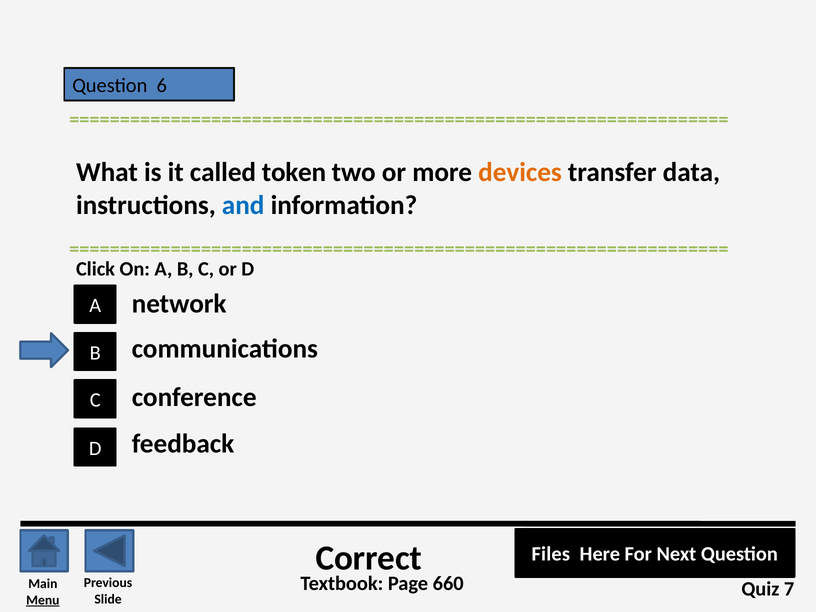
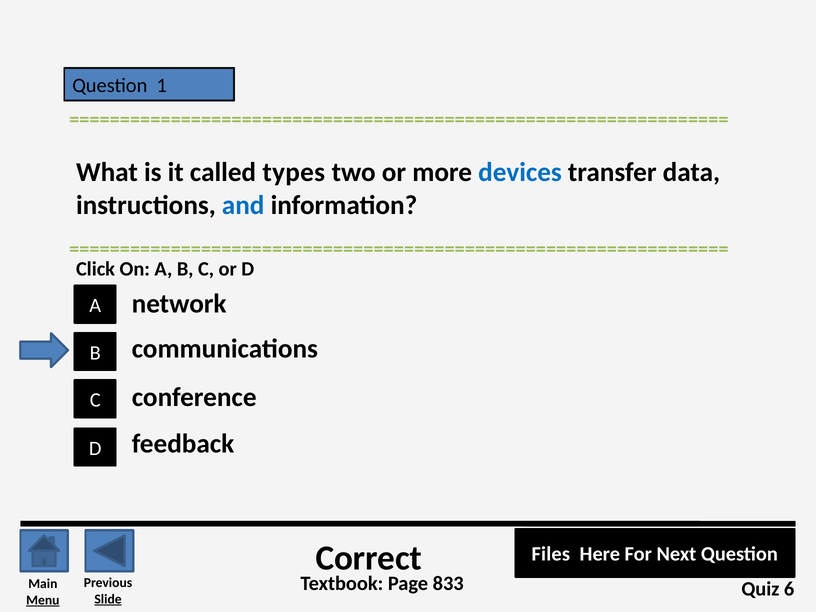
6: 6 -> 1
token: token -> types
devices colour: orange -> blue
660: 660 -> 833
7: 7 -> 6
Slide underline: none -> present
